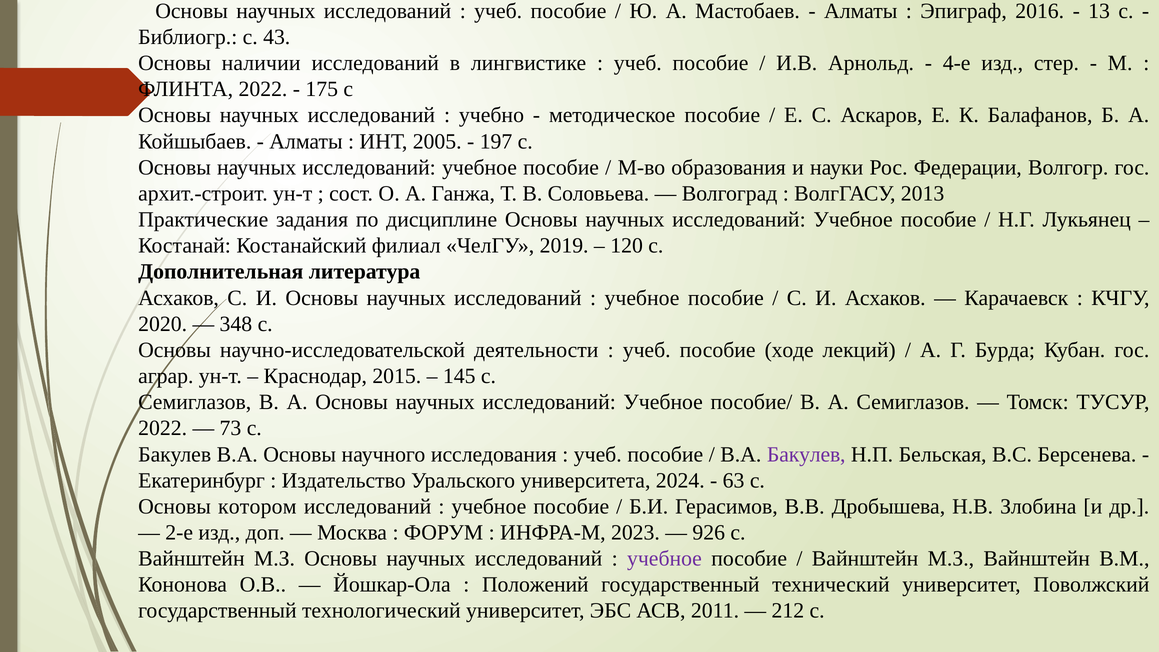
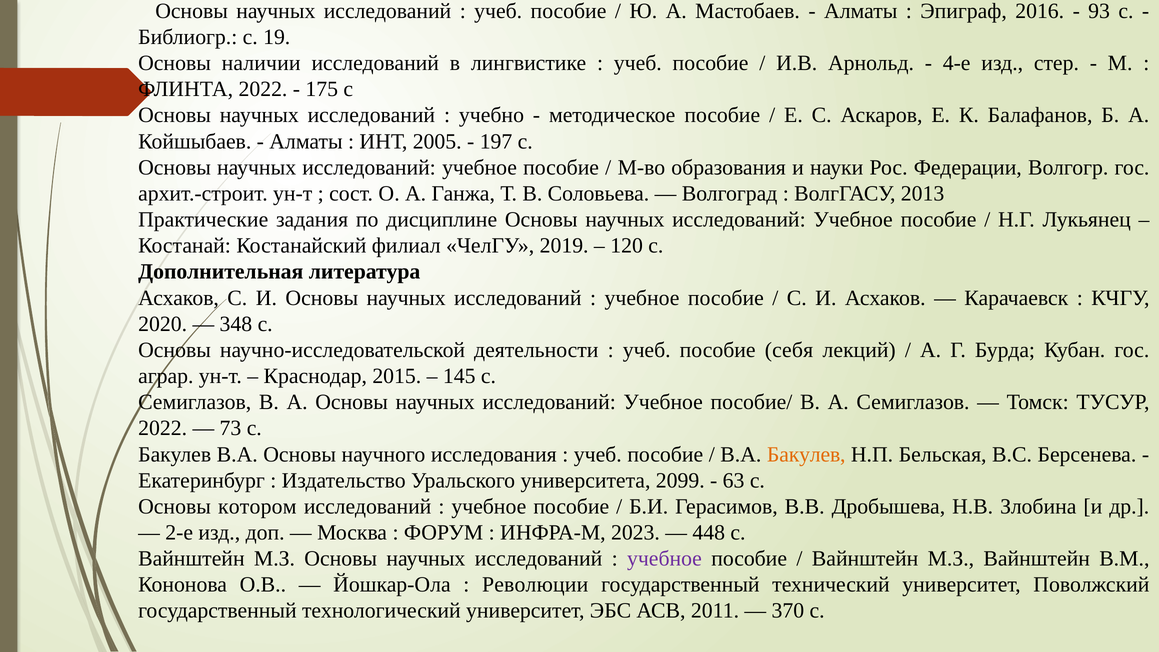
13: 13 -> 93
43: 43 -> 19
ходе: ходе -> себя
Бакулев at (806, 454) colour: purple -> orange
2024: 2024 -> 2099
926: 926 -> 448
Положений: Положений -> Революции
212: 212 -> 370
